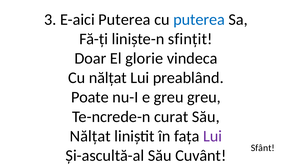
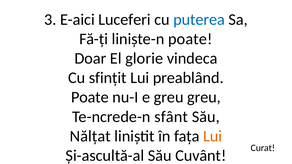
E-aici Puterea: Puterea -> Luceferi
liniște-n sfințit: sfințit -> poate
Cu nălțat: nălțat -> sfințit
curat: curat -> sfânt
Lui at (213, 136) colour: purple -> orange
Sfânt: Sfânt -> Curat
